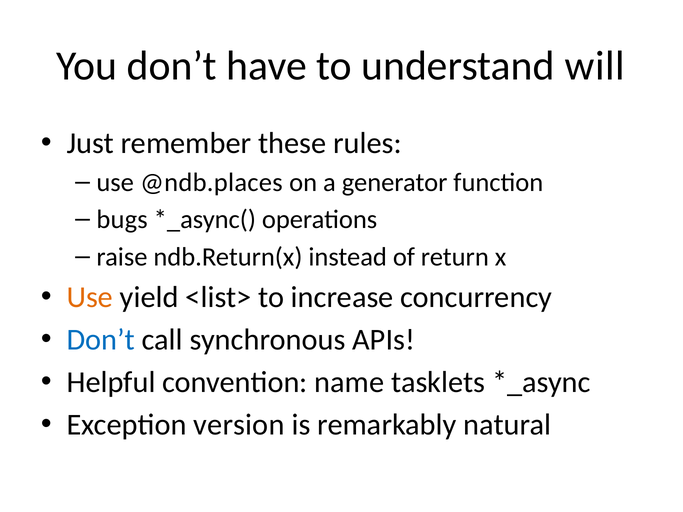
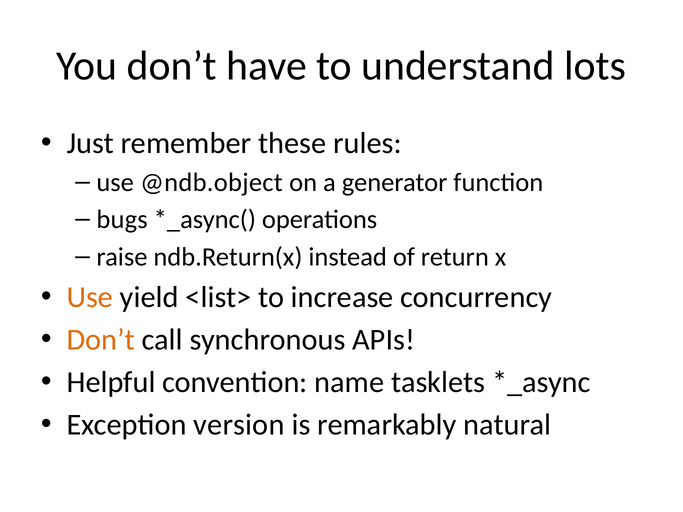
will: will -> lots
@ndb.places: @ndb.places -> @ndb.object
Don’t at (101, 340) colour: blue -> orange
